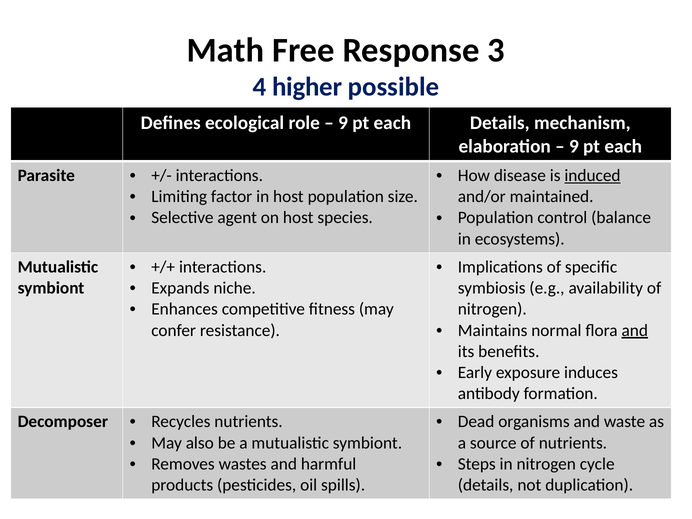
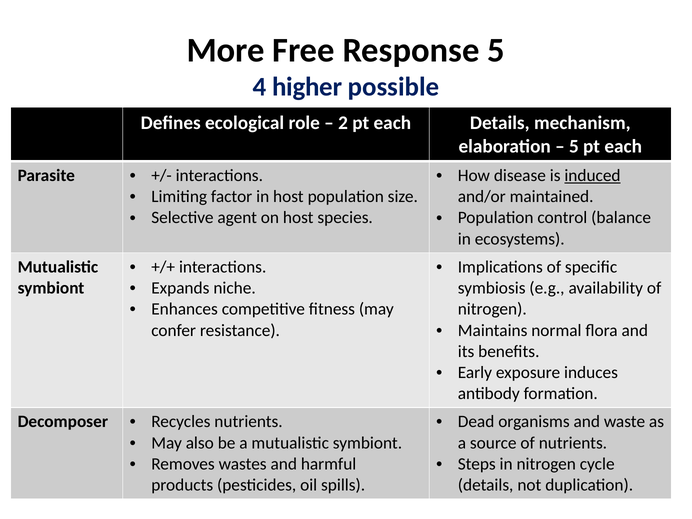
Math: Math -> More
Response 3: 3 -> 5
9 at (343, 123): 9 -> 2
9 at (574, 146): 9 -> 5
and at (635, 330) underline: present -> none
